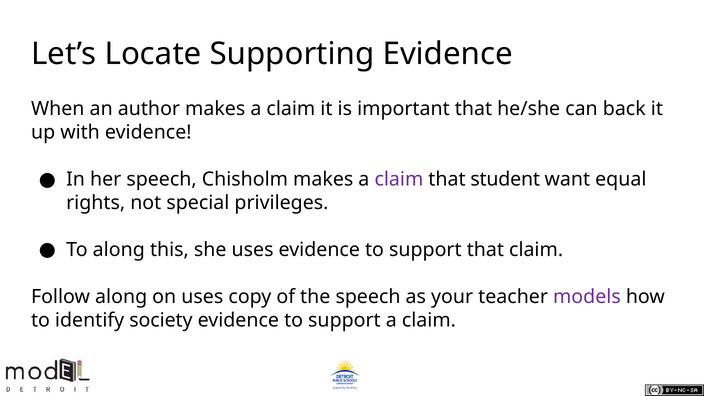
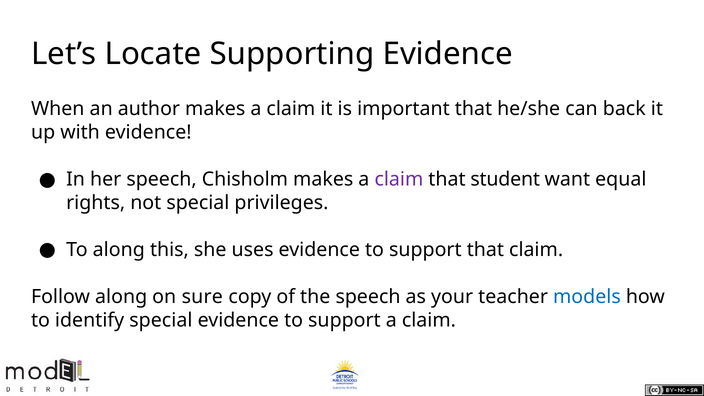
on uses: uses -> sure
models colour: purple -> blue
identify society: society -> special
